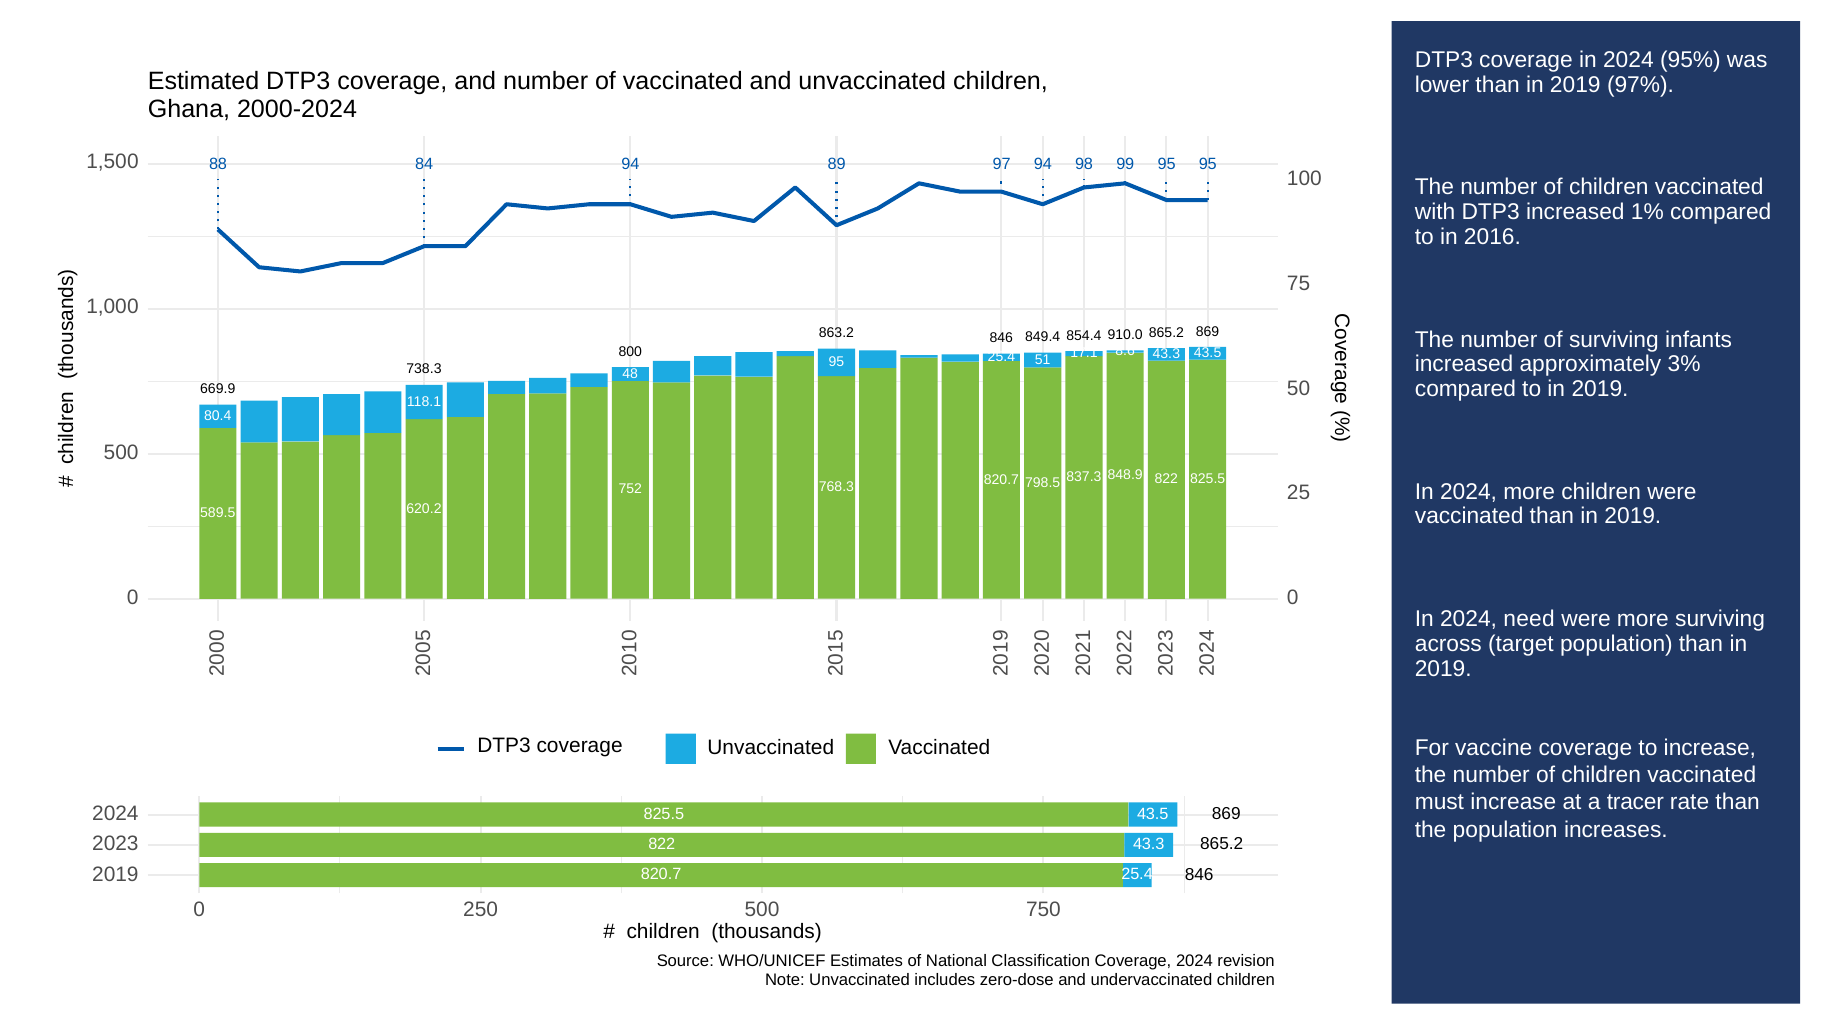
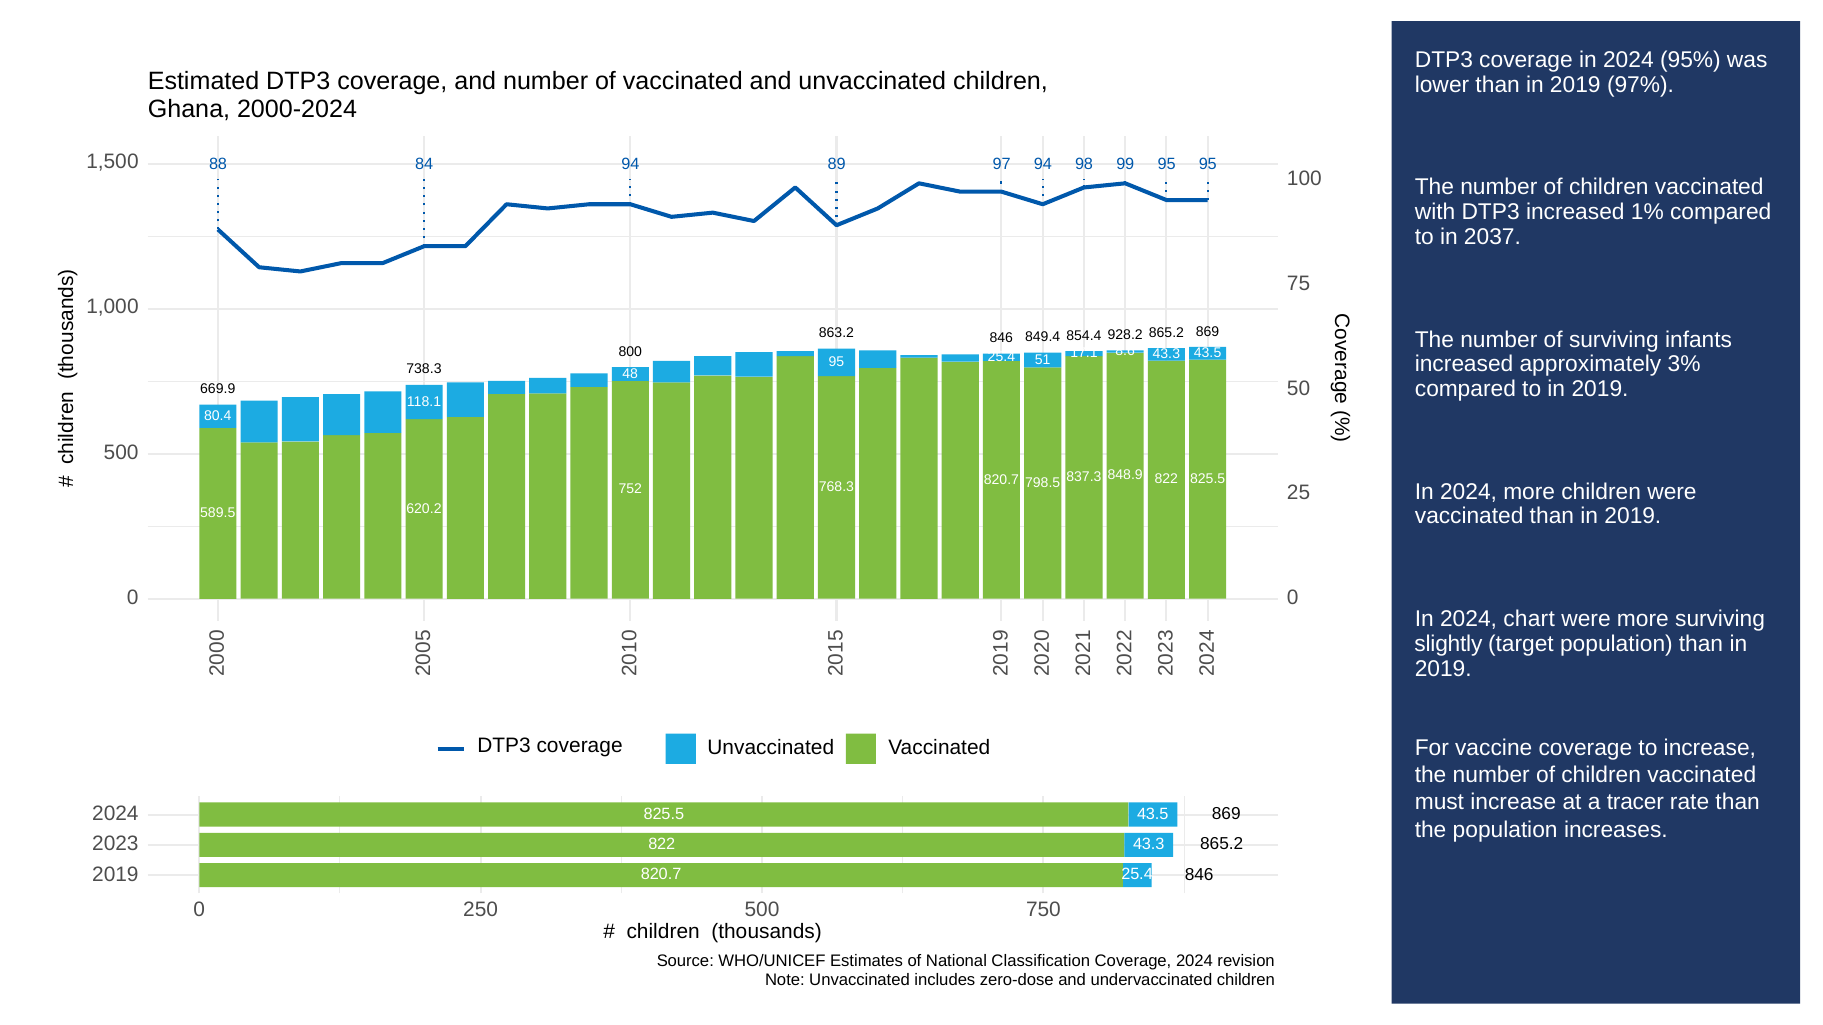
2016: 2016 -> 2037
910.0: 910.0 -> 928.2
need: need -> chart
across: across -> slightly
